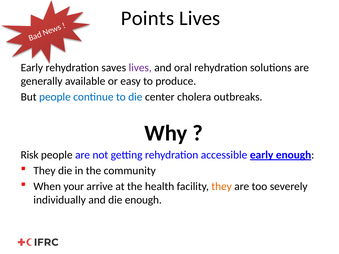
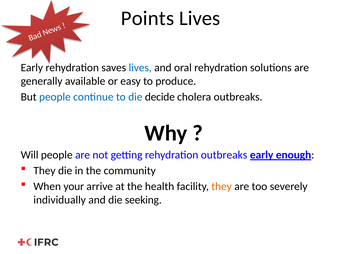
lives at (140, 68) colour: purple -> blue
center: center -> decide
Risk: Risk -> Will
rehydration accessible: accessible -> outbreaks
die enough: enough -> seeking
